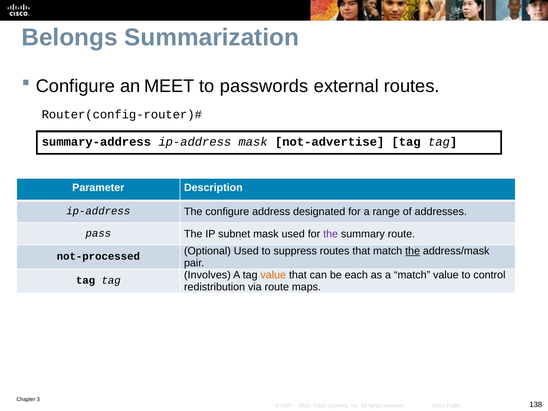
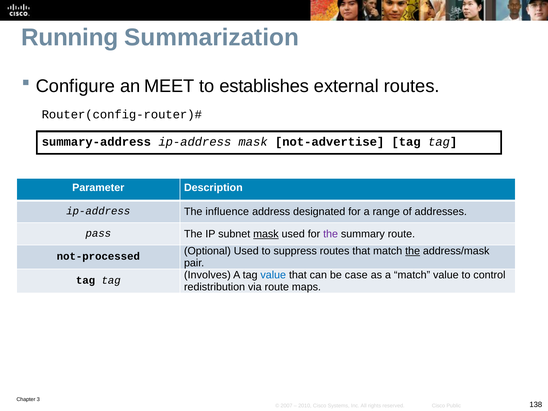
Belongs: Belongs -> Running
passwords: passwords -> establishes
The configure: configure -> influence
mask at (266, 234) underline: none -> present
value at (273, 275) colour: orange -> blue
each: each -> case
